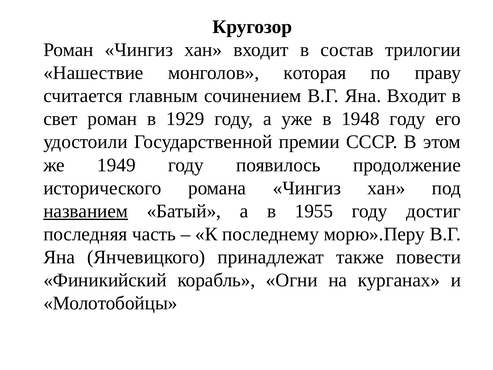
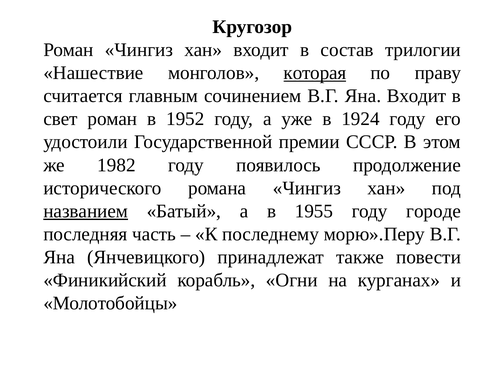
которая underline: none -> present
1929: 1929 -> 1952
1948: 1948 -> 1924
1949: 1949 -> 1982
достиг: достиг -> городе
